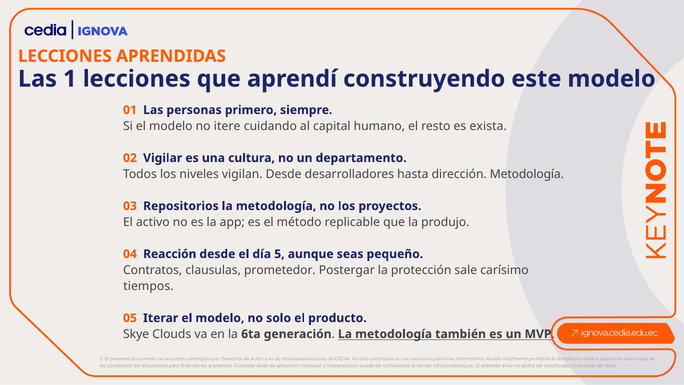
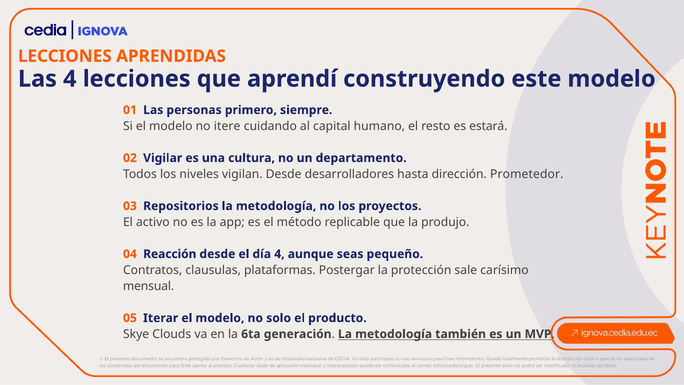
Las 1: 1 -> 4
exista: exista -> estará
dirección Metodología: Metodología -> Prometedor
día 5: 5 -> 4
prometedor: prometedor -> plataformas
tiempos: tiempos -> mensual
